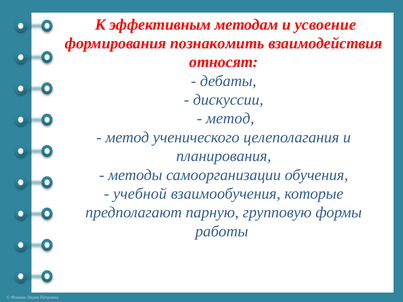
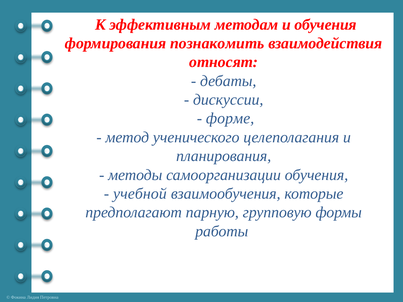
и усвоение: усвоение -> обучения
метод at (230, 119): метод -> форме
